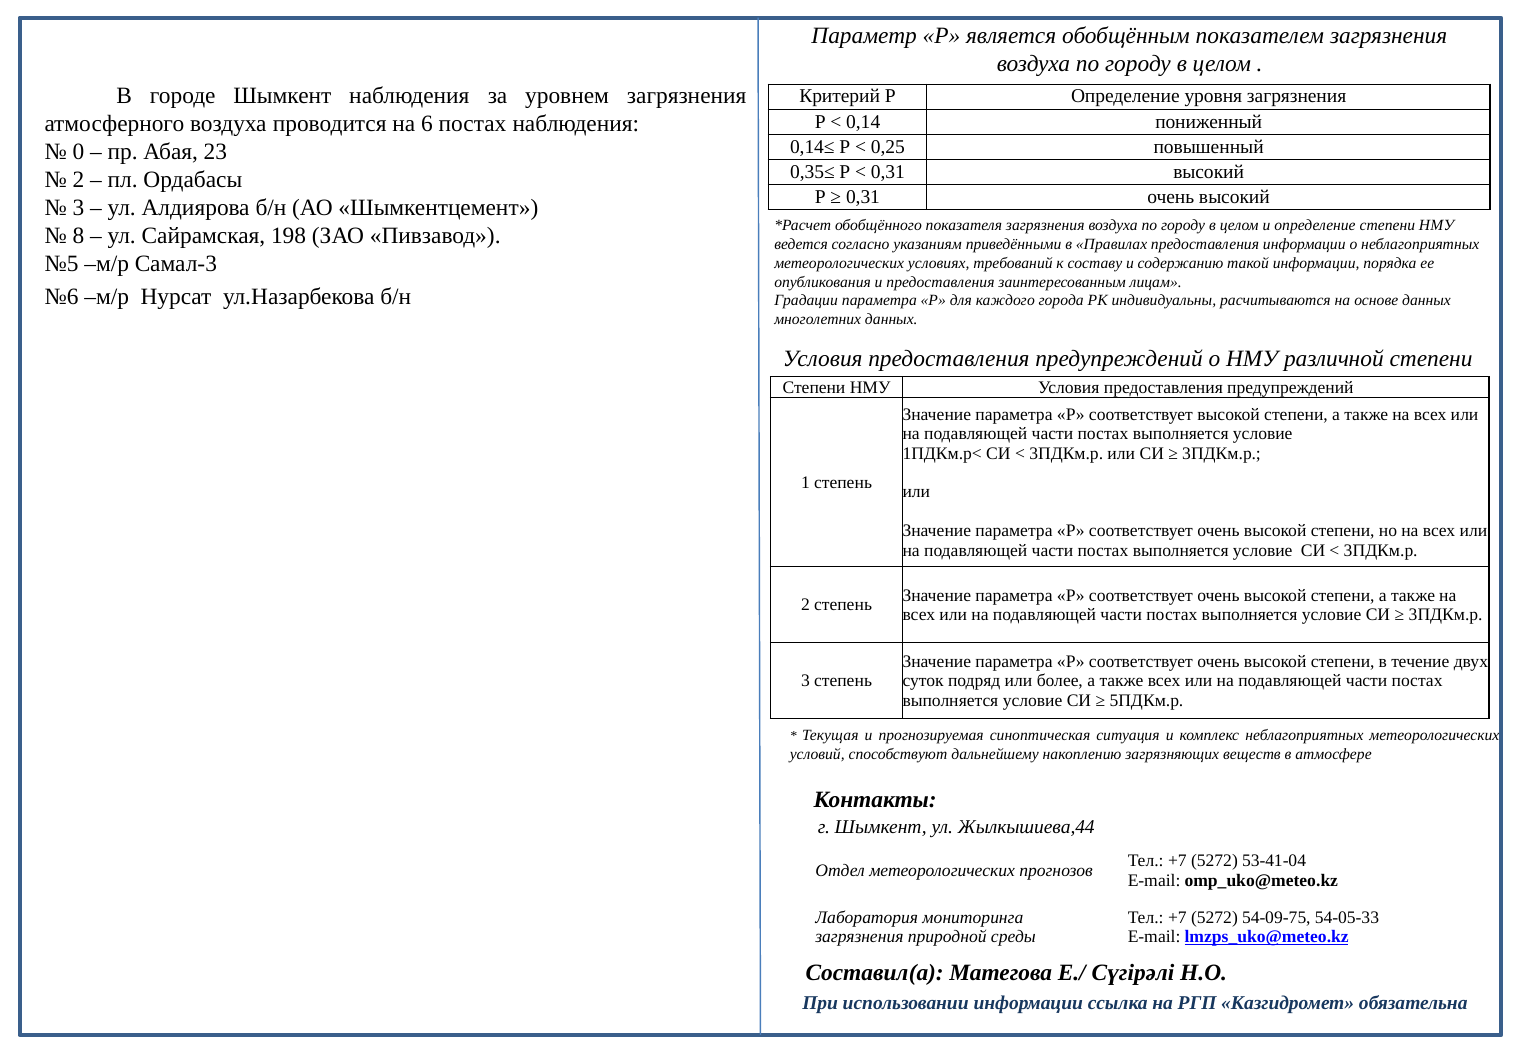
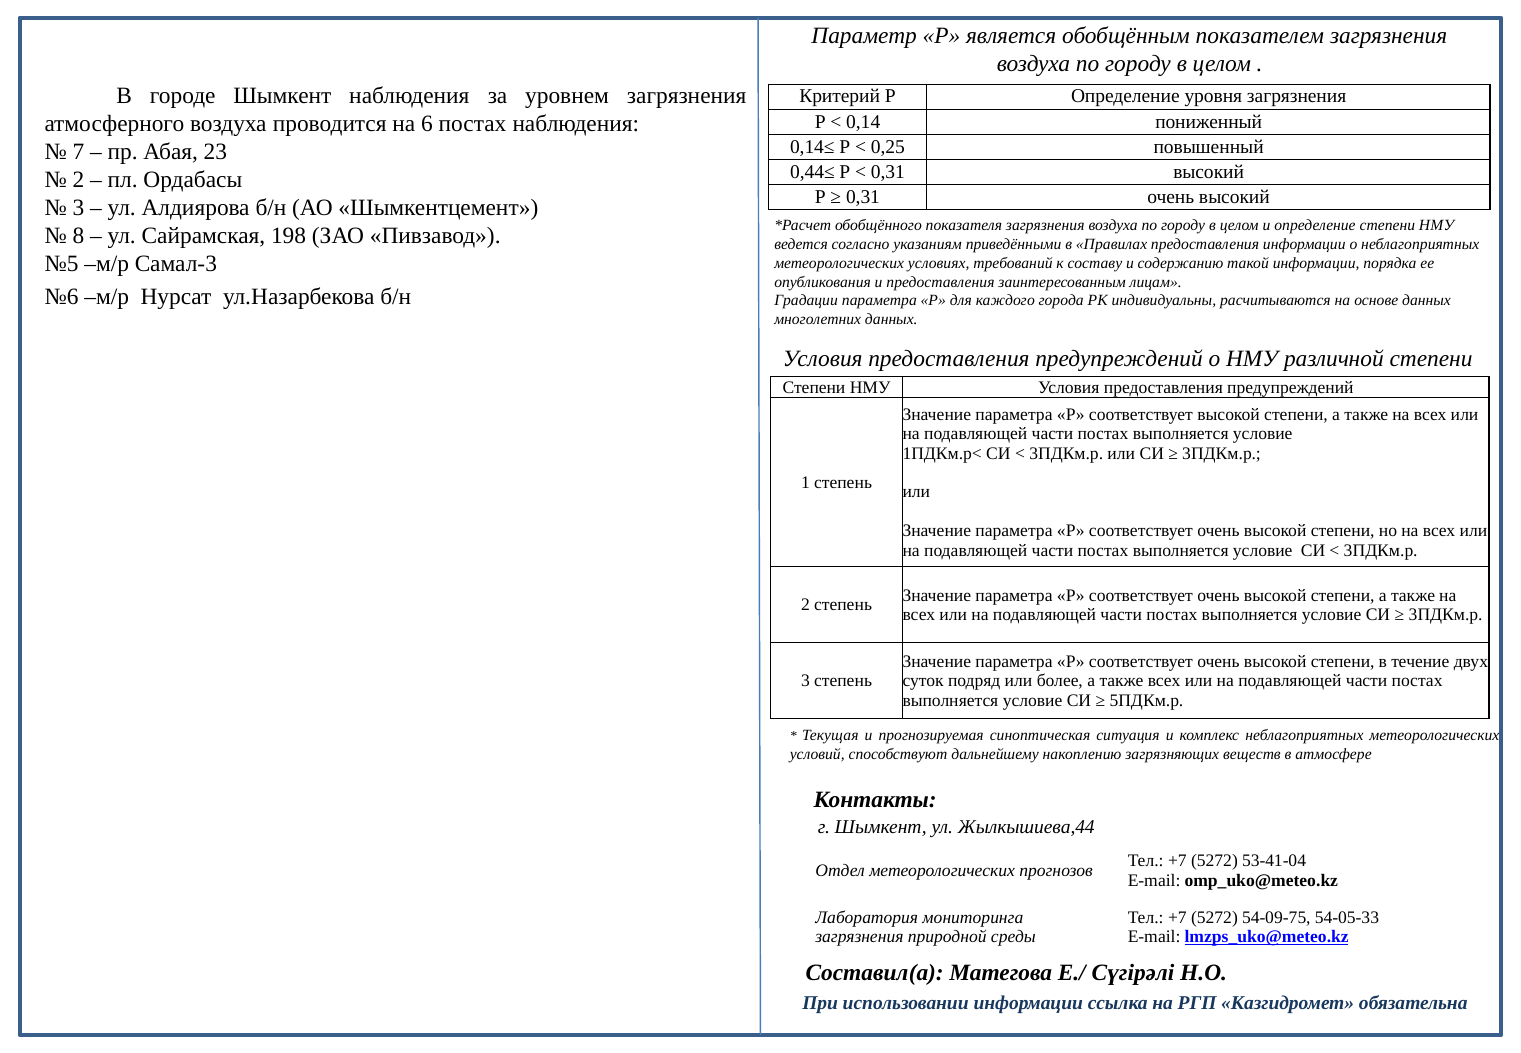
0: 0 -> 7
0,35≤: 0,35≤ -> 0,44≤
